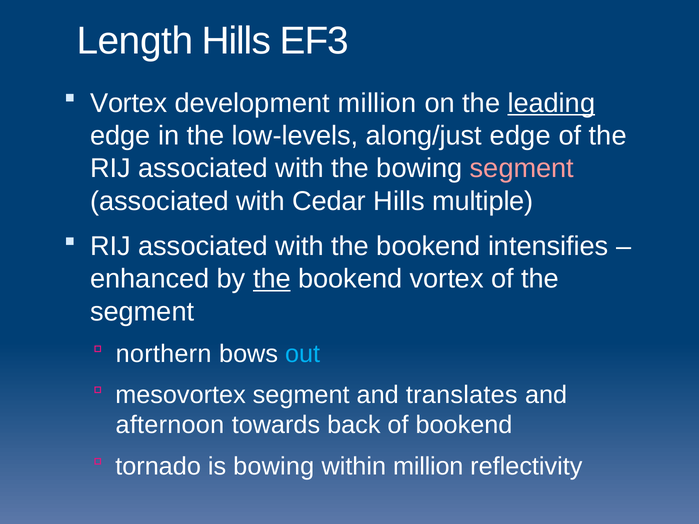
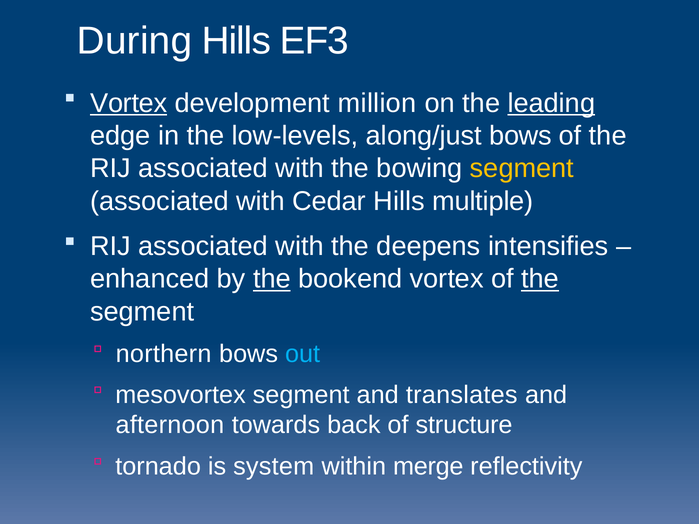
Length: Length -> During
Vortex at (129, 103) underline: none -> present
along/just edge: edge -> bows
segment at (522, 169) colour: pink -> yellow
with the bookend: bookend -> deepens
the at (540, 279) underline: none -> present
of bookend: bookend -> structure
is bowing: bowing -> system
within million: million -> merge
